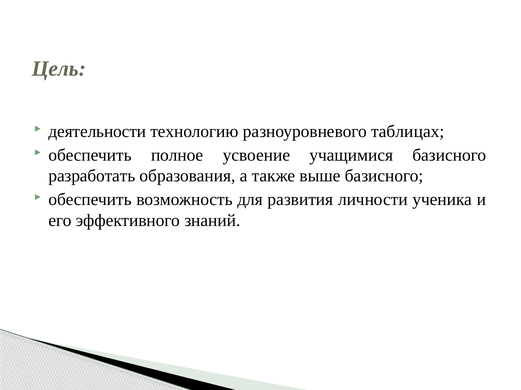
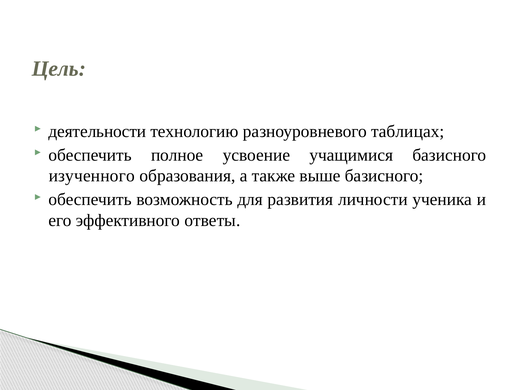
разработать: разработать -> изученного
знаний: знаний -> ответы
